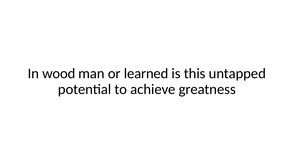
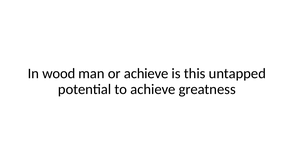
or learned: learned -> achieve
